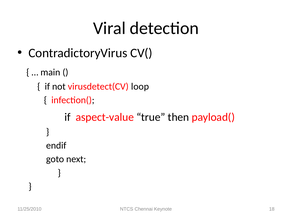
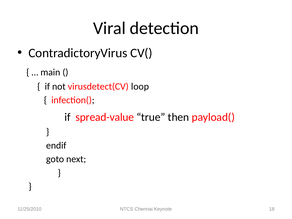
aspect-value: aspect-value -> spread-value
